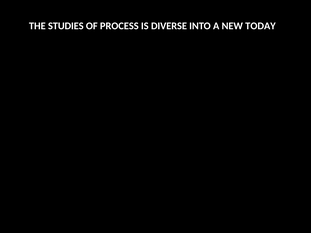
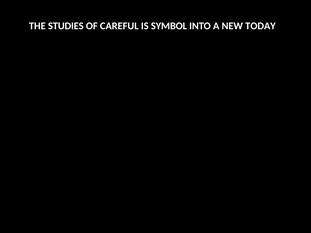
PROCESS: PROCESS -> CAREFUL
DIVERSE: DIVERSE -> SYMBOL
